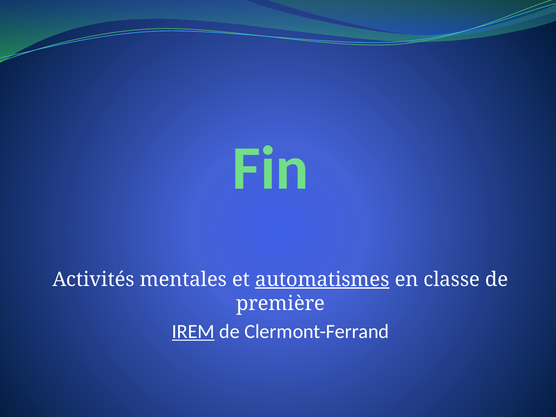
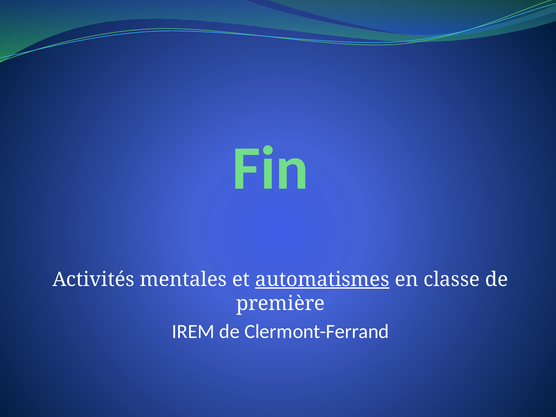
IREM underline: present -> none
